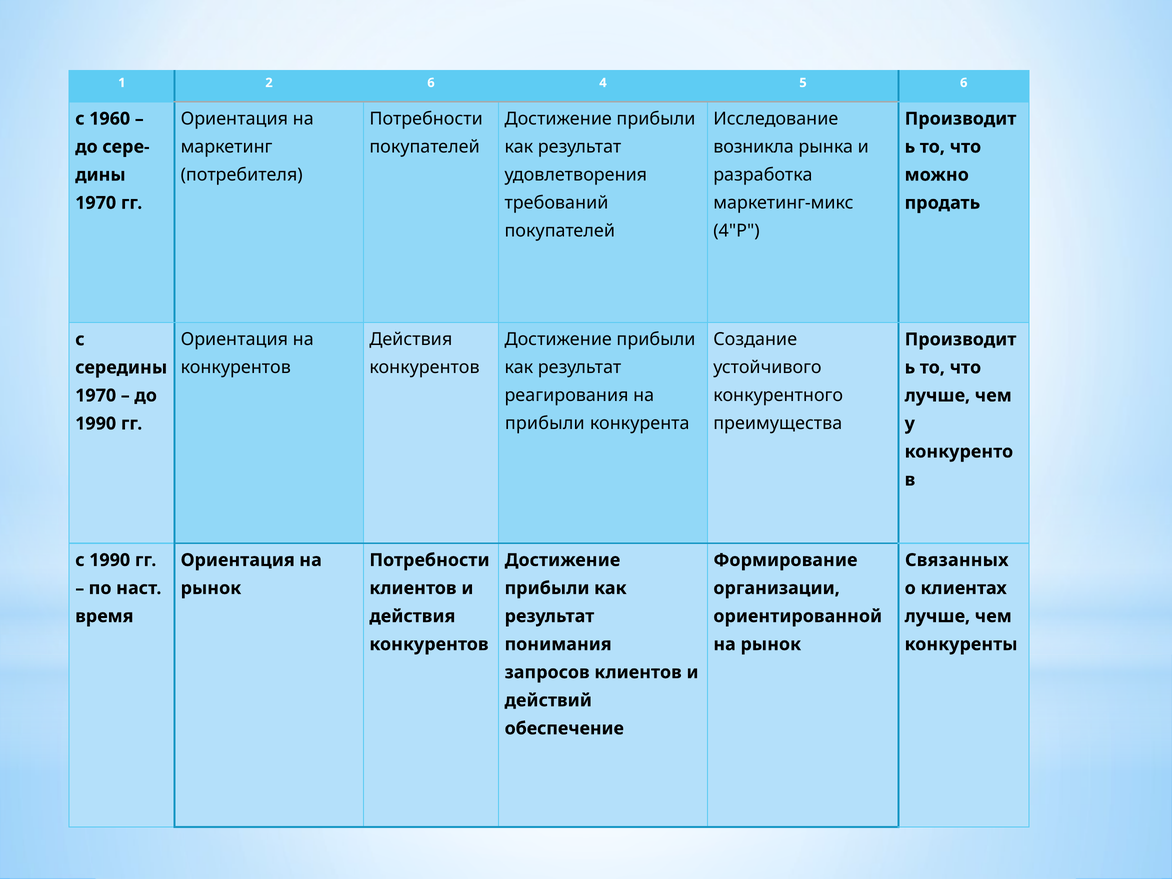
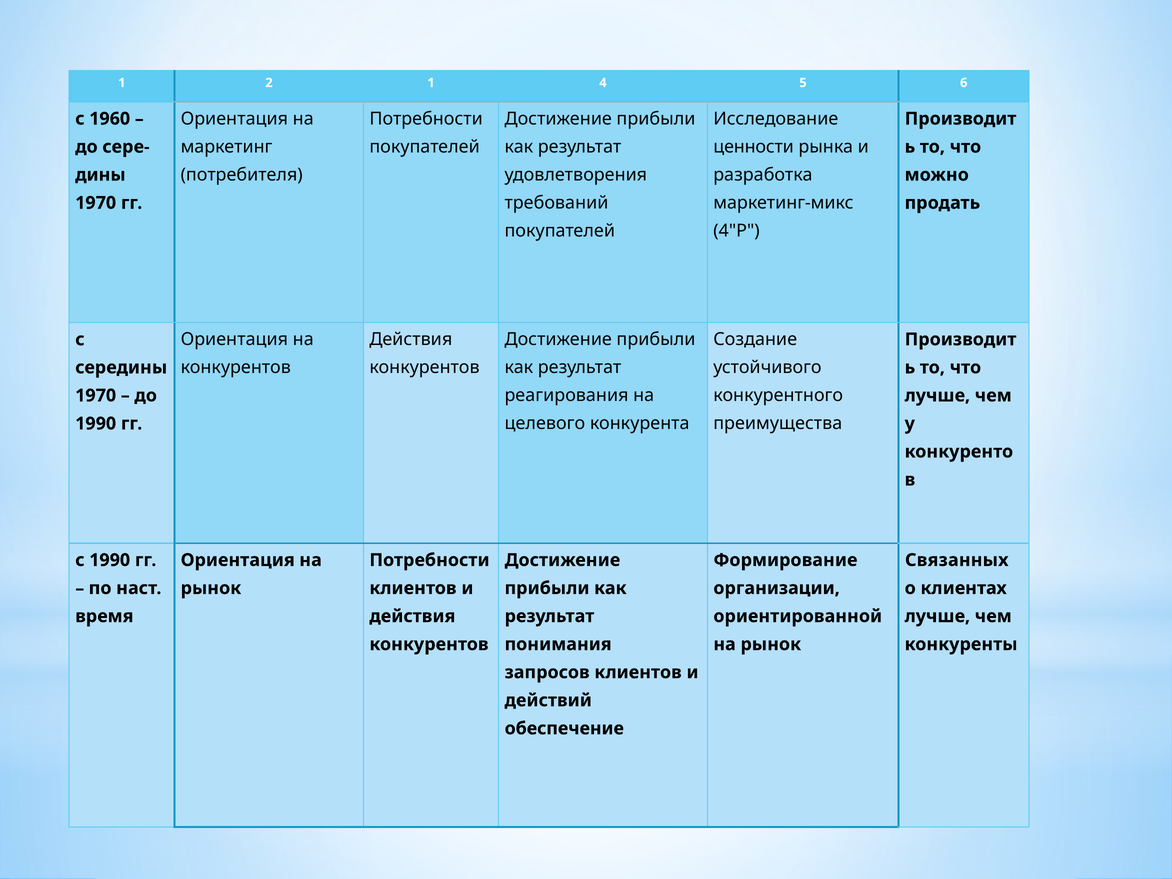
2 6: 6 -> 1
возникла: возникла -> ценности
прибыли at (545, 424): прибыли -> целевого
